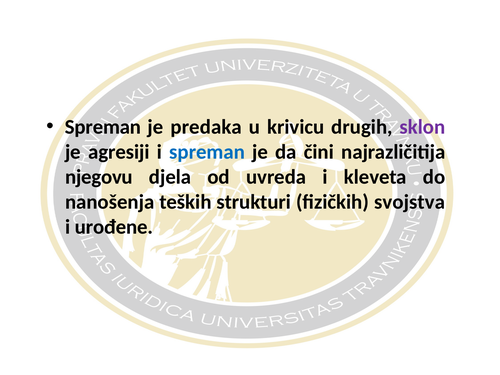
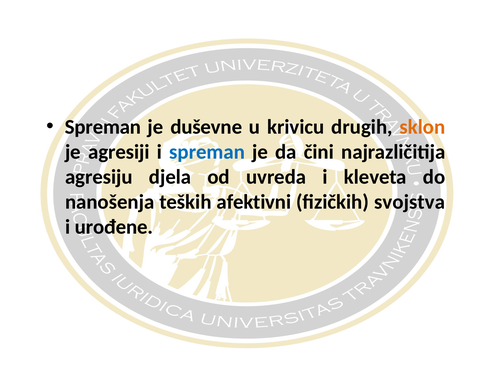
predaka: predaka -> duševne
sklon colour: purple -> orange
njegovu: njegovu -> agresiju
strukturi: strukturi -> afektivni
